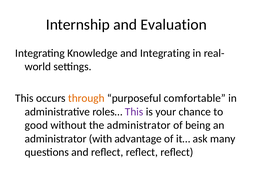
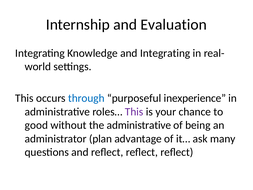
through colour: orange -> blue
comfortable: comfortable -> inexperience
the administrator: administrator -> administrative
with: with -> plan
